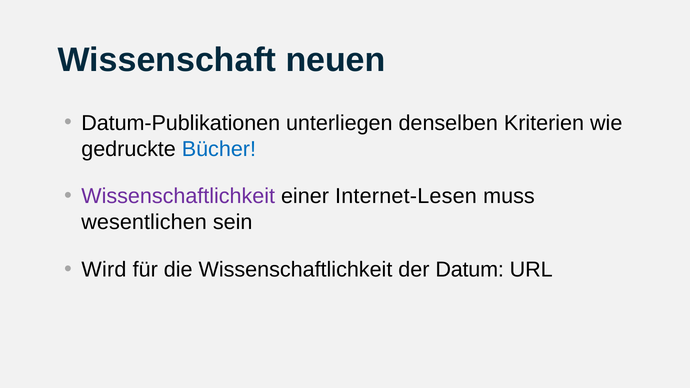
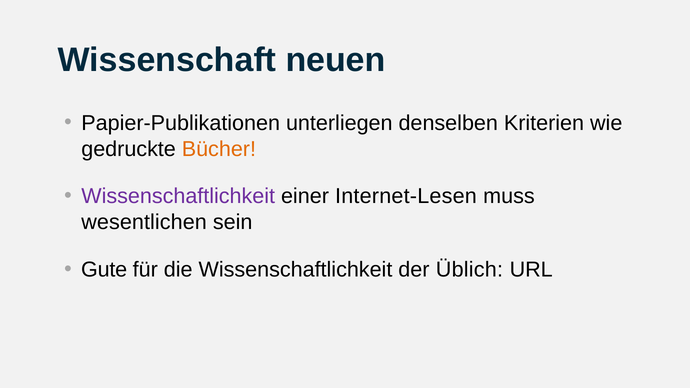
Datum-Publikationen: Datum-Publikationen -> Papier-Publikationen
Bücher colour: blue -> orange
Wird: Wird -> Gute
Datum: Datum -> Üblich
